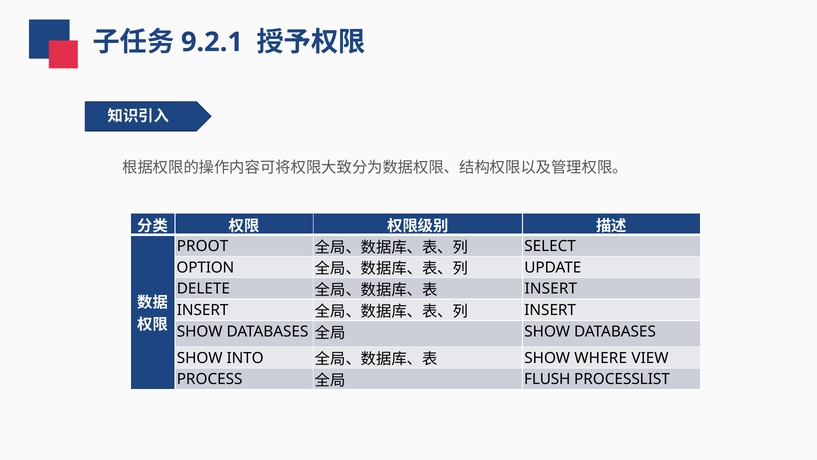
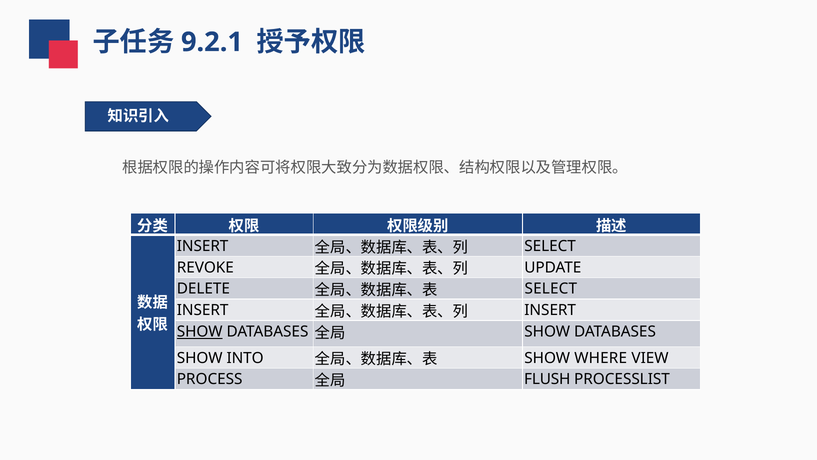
PROOT at (203, 246): PROOT -> INSERT
OPTION: OPTION -> REVOKE
INSERT at (551, 289): INSERT -> SELECT
SHOW at (200, 331) underline: none -> present
